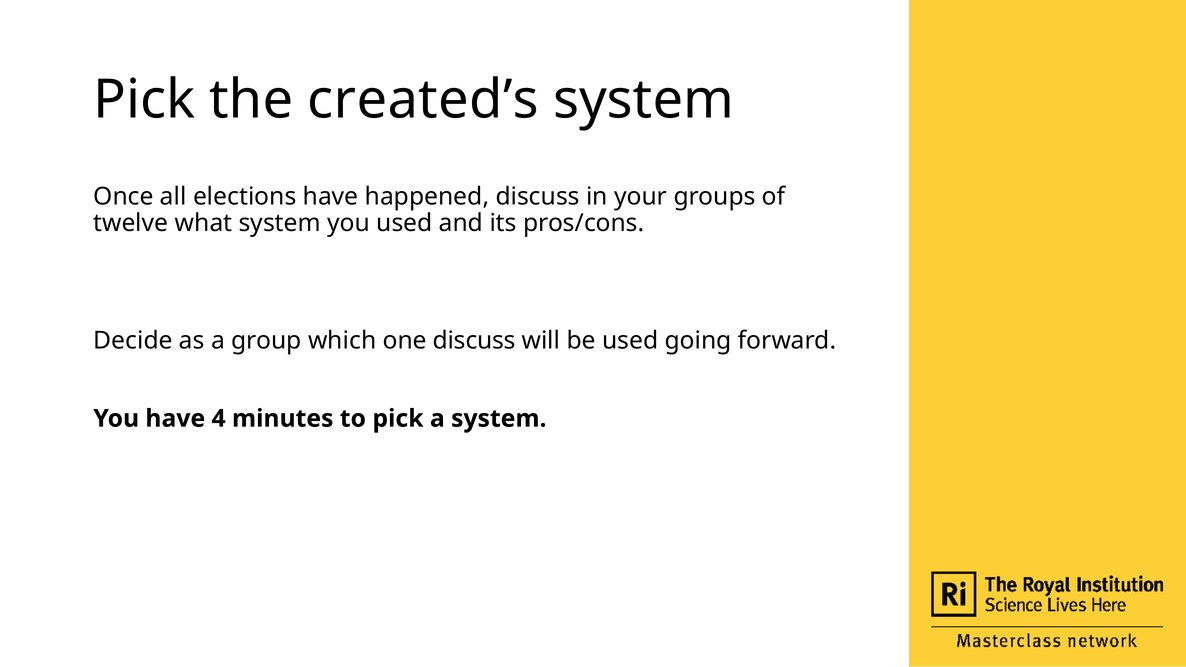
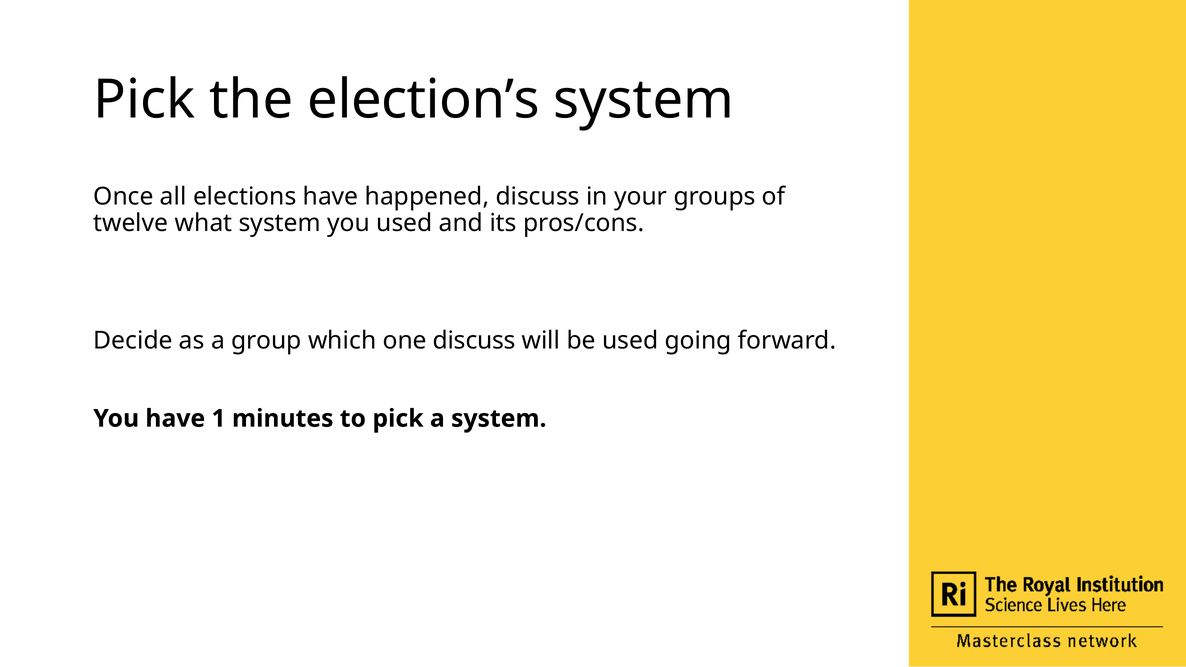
created’s: created’s -> election’s
4: 4 -> 1
